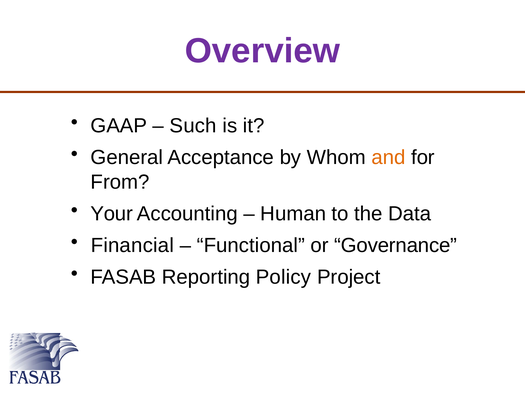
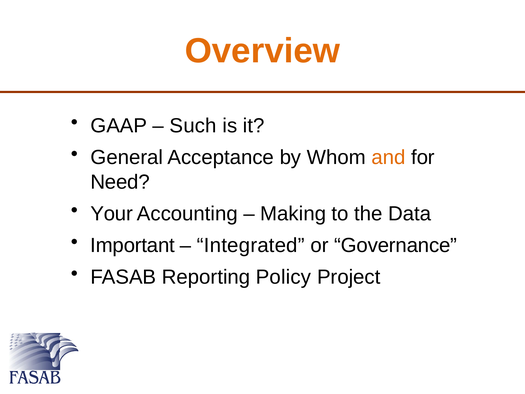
Overview colour: purple -> orange
From: From -> Need
Human: Human -> Making
Financial: Financial -> Important
Functional: Functional -> Integrated
